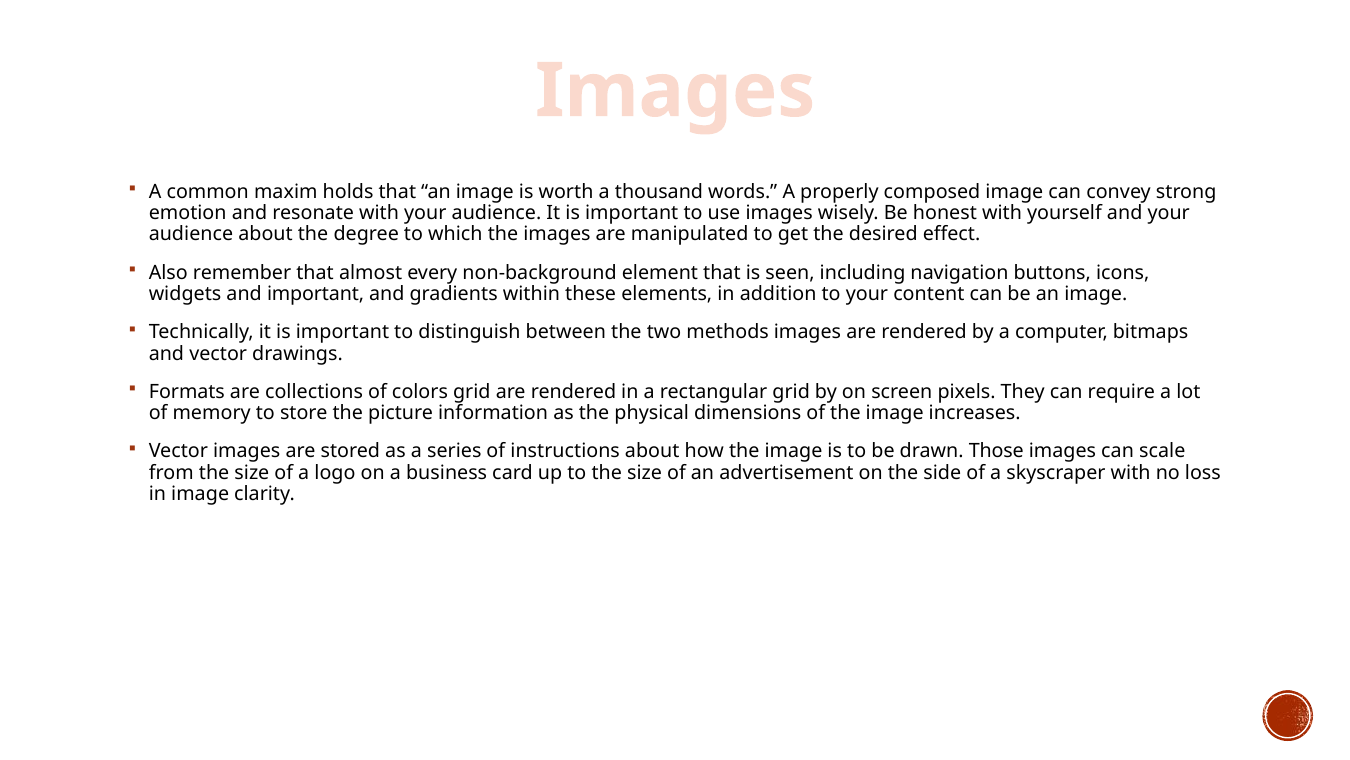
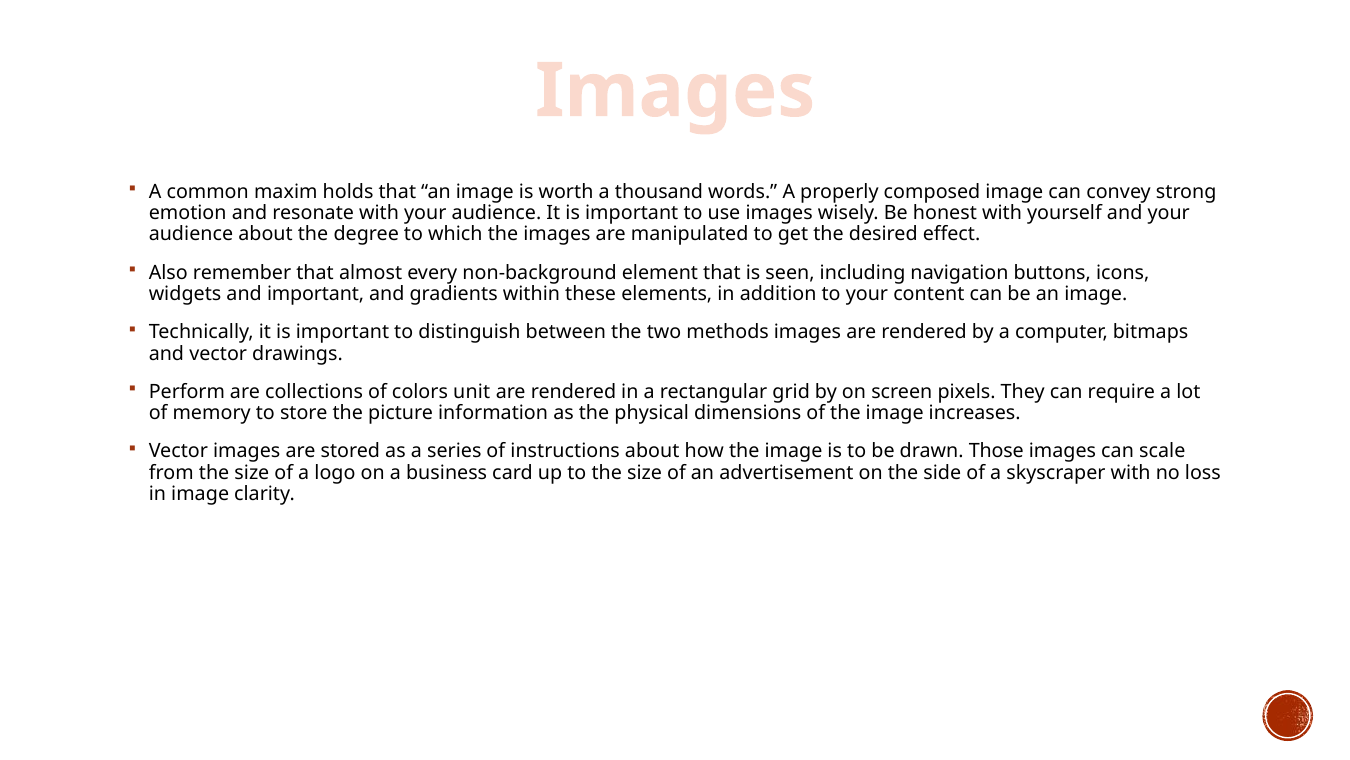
Formats: Formats -> Perform
colors grid: grid -> unit
